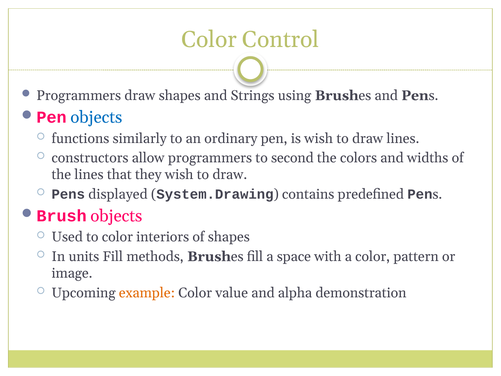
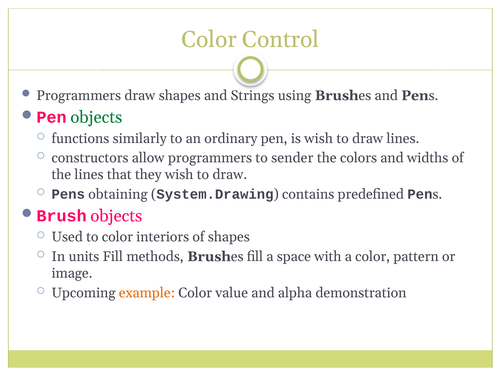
objects at (96, 117) colour: blue -> green
second: second -> sender
displayed: displayed -> obtaining
